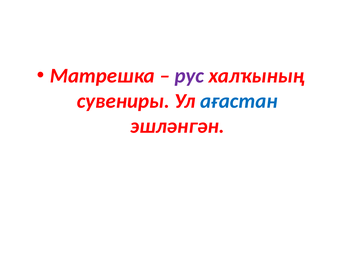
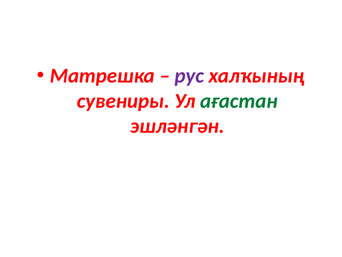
ағастан colour: blue -> green
